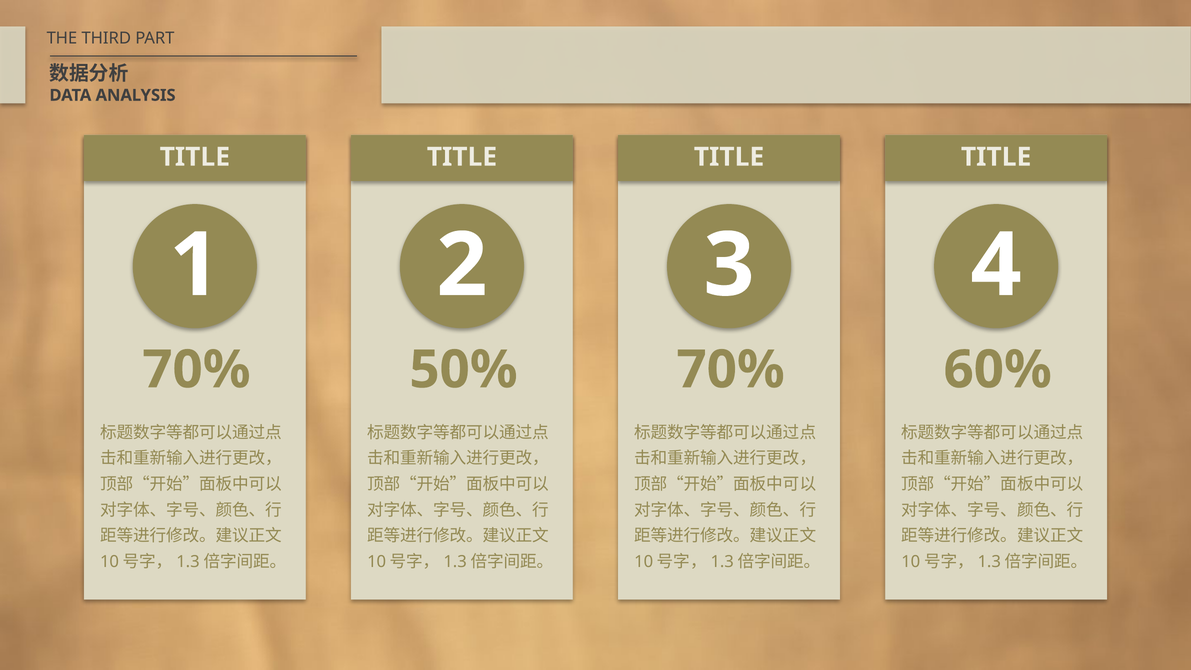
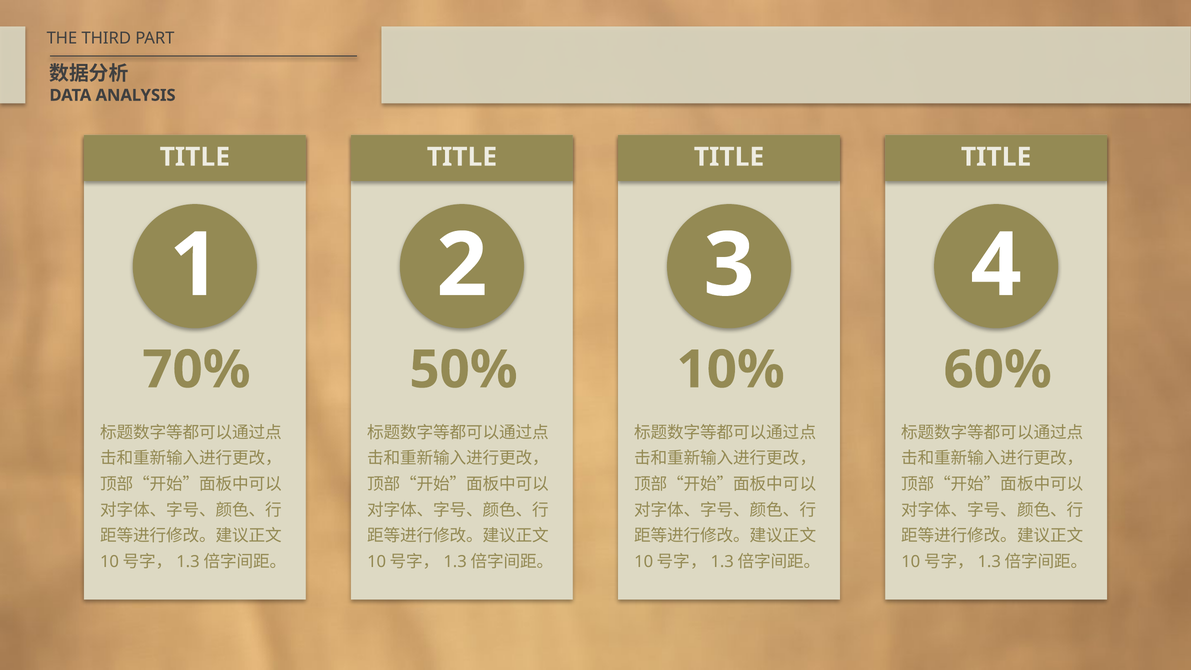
70% at (731, 370): 70% -> 10%
